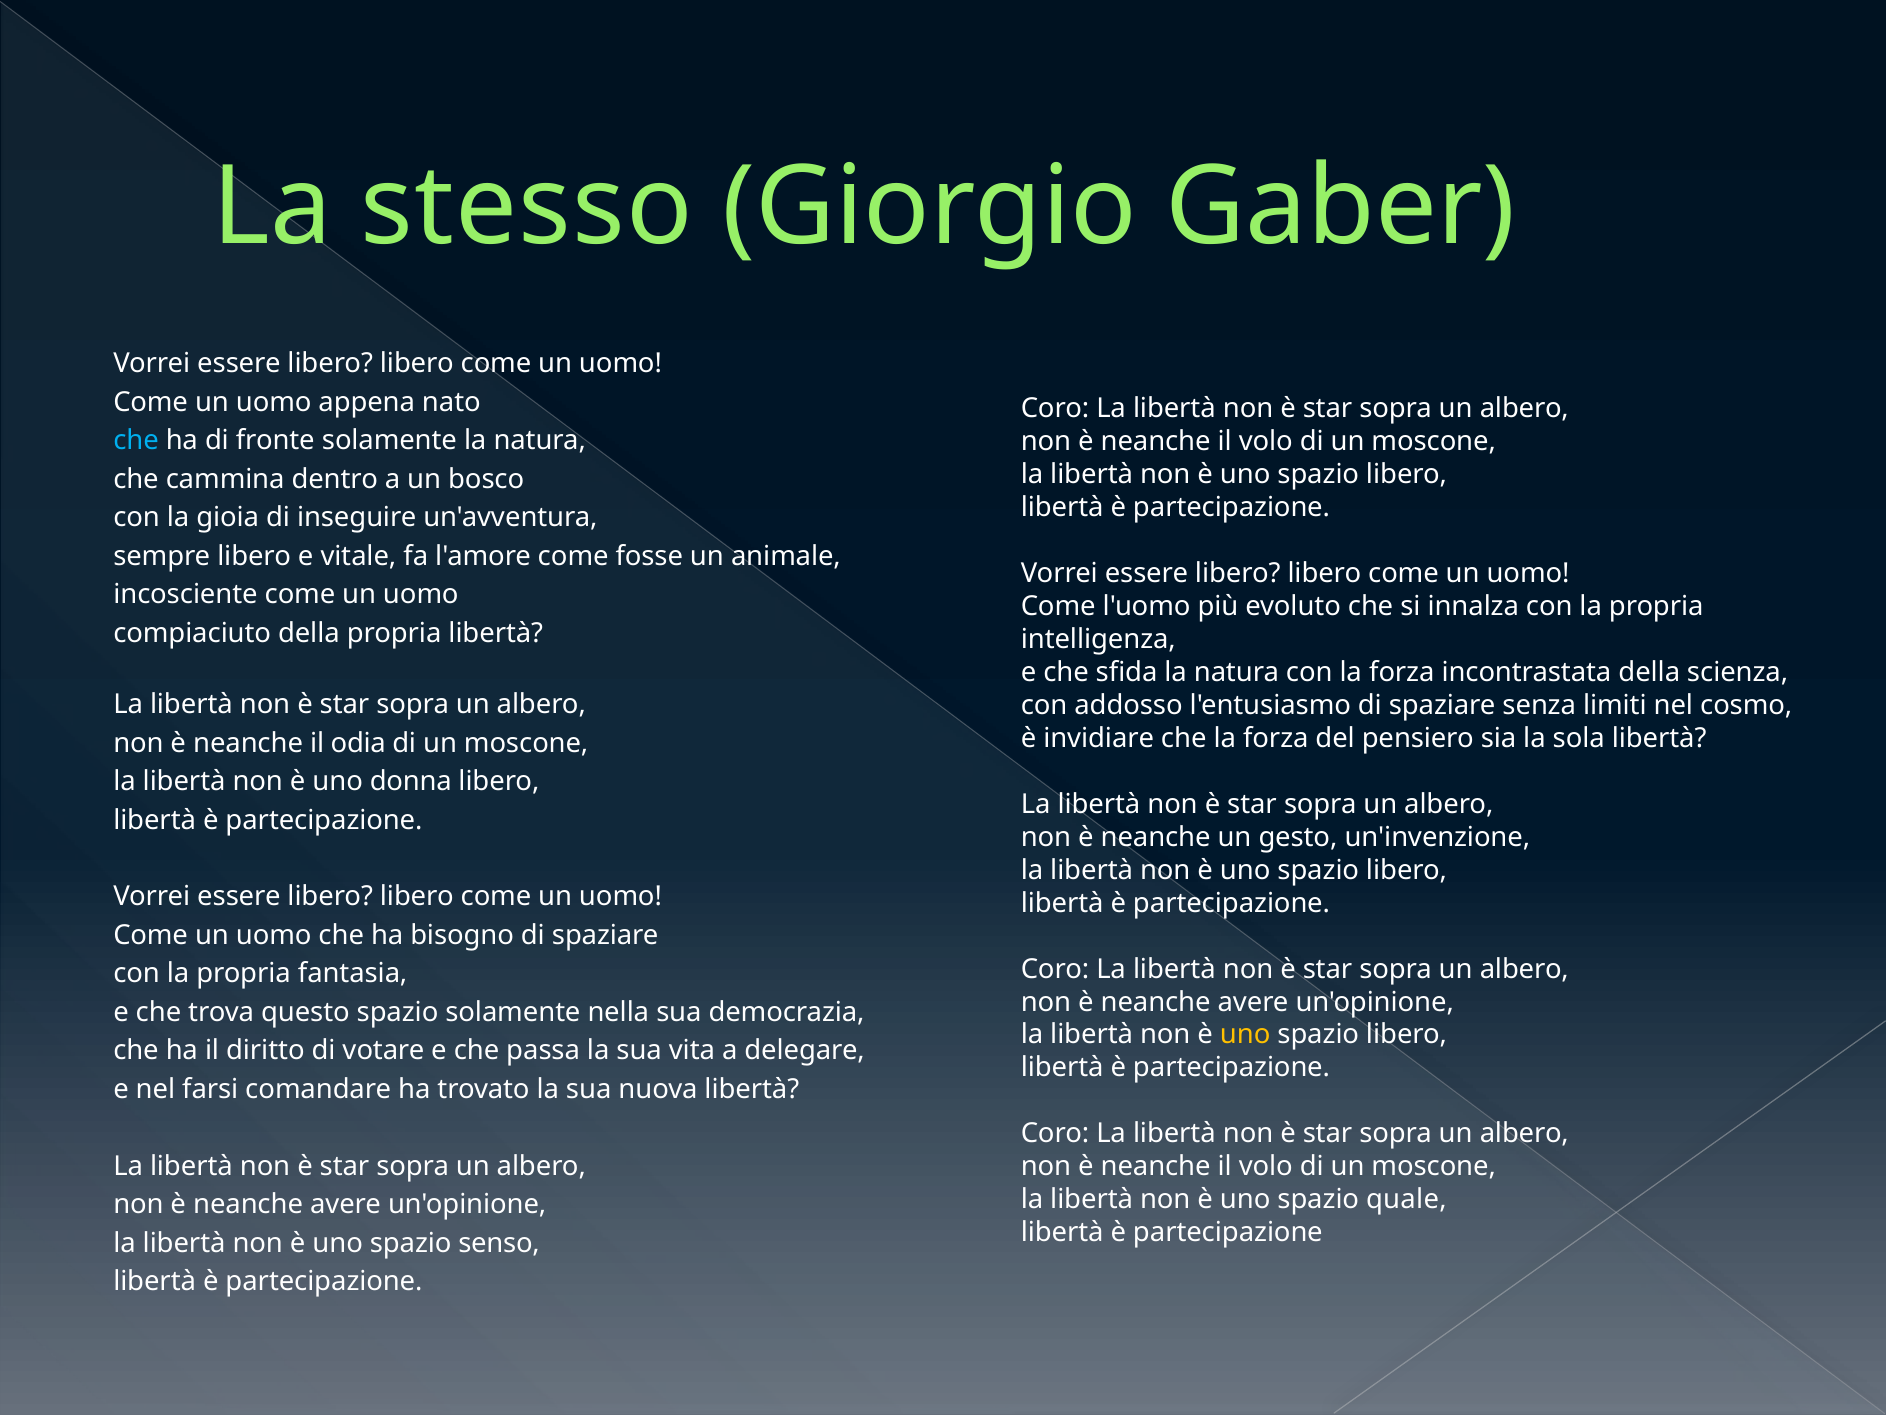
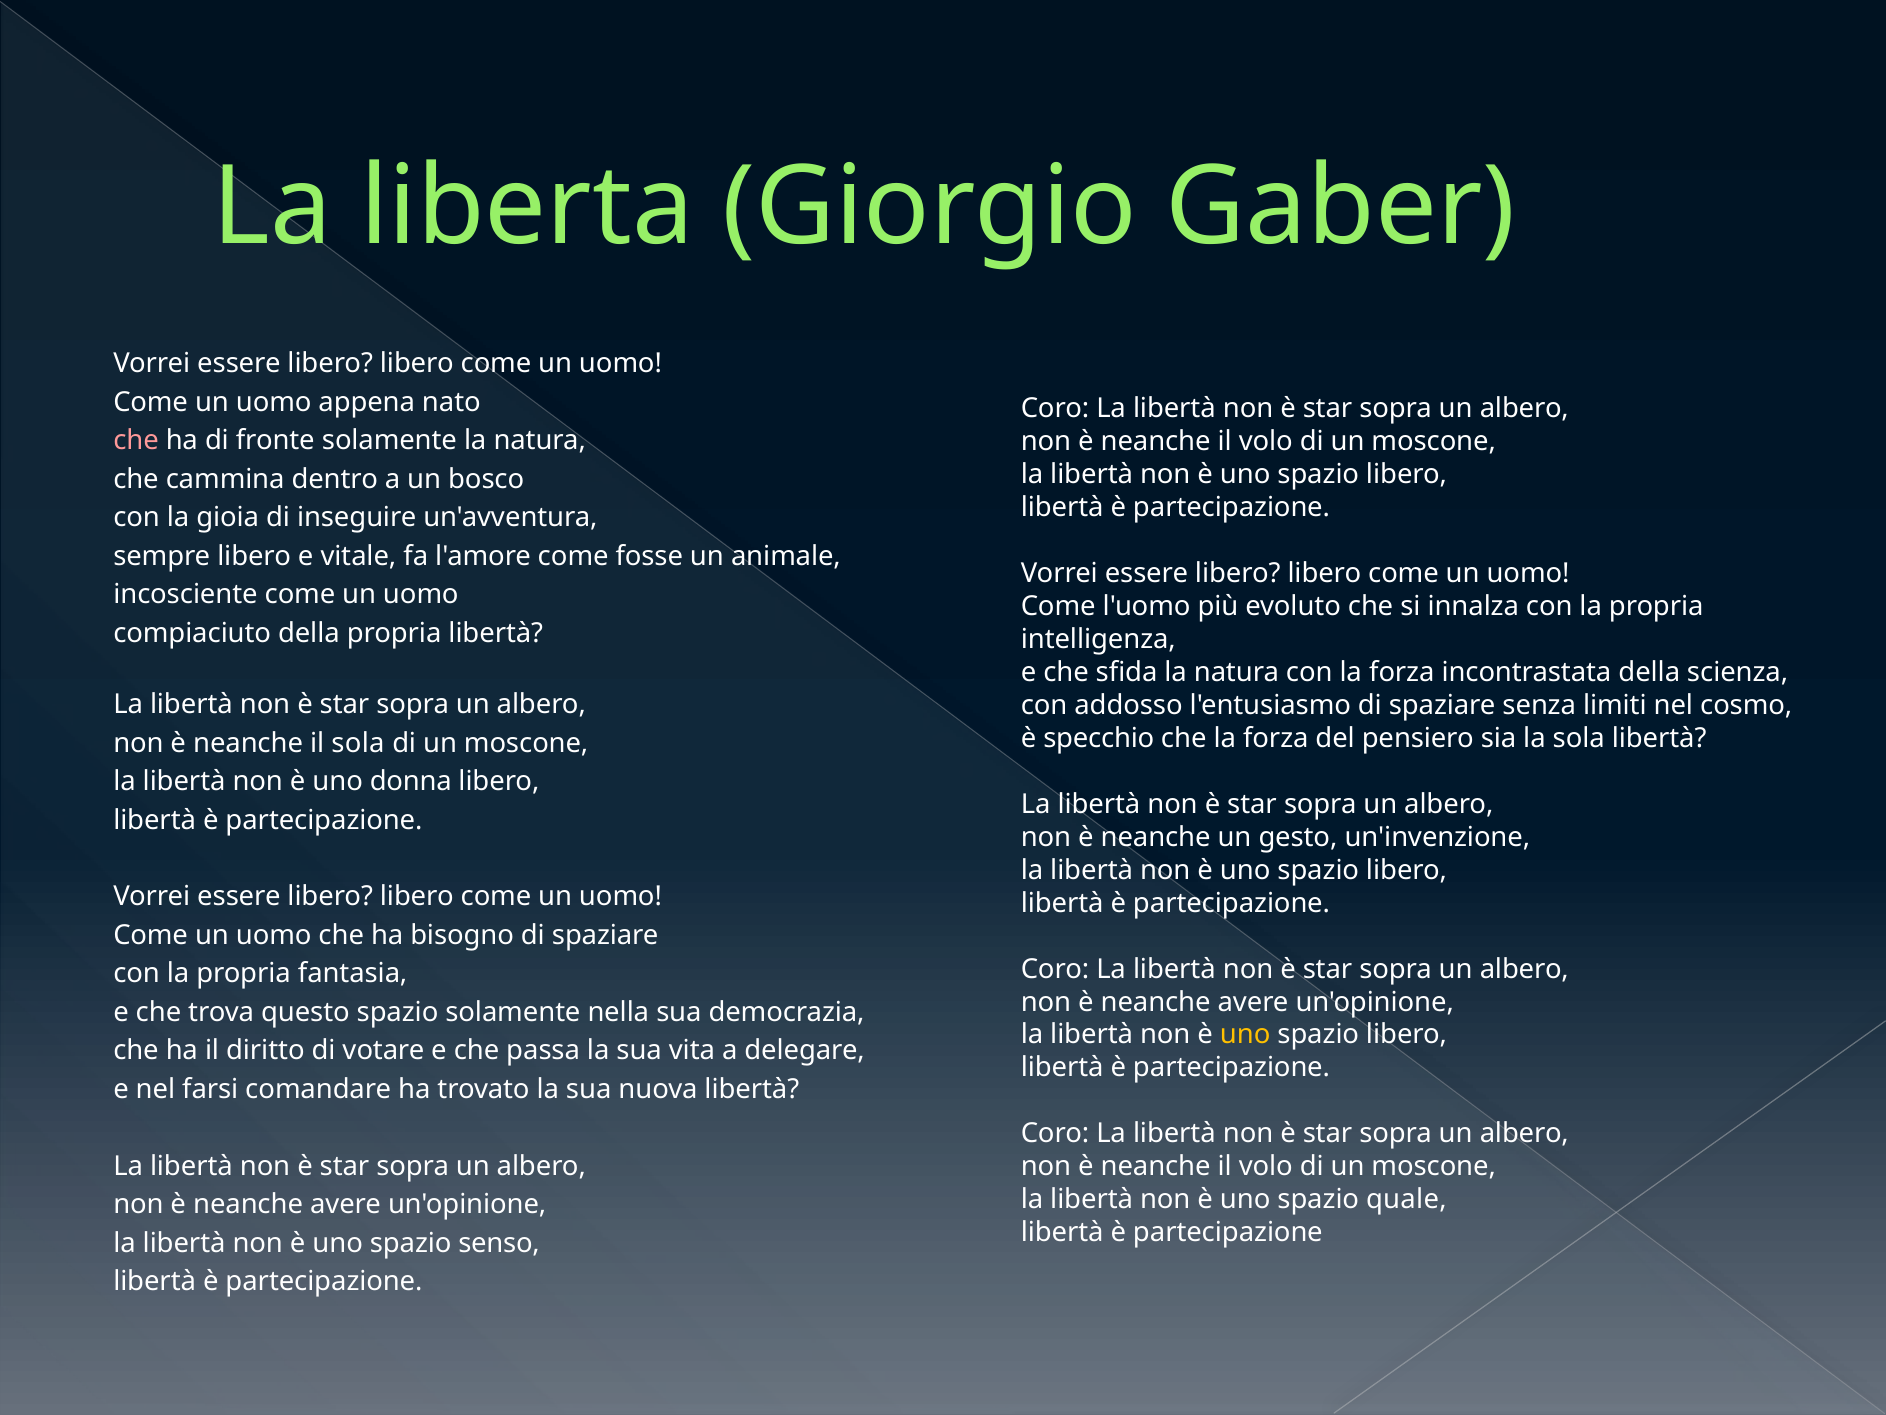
stesso: stesso -> liberta
che at (136, 441) colour: light blue -> pink
invidiare: invidiare -> specchio
il odia: odia -> sola
